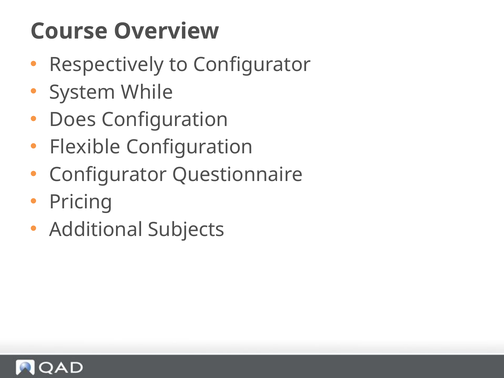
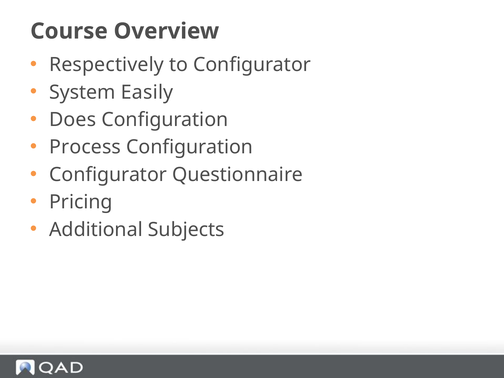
While: While -> Easily
Flexible: Flexible -> Process
